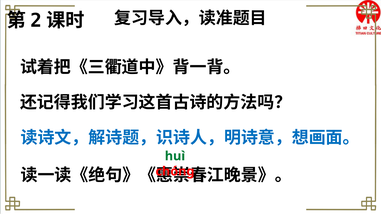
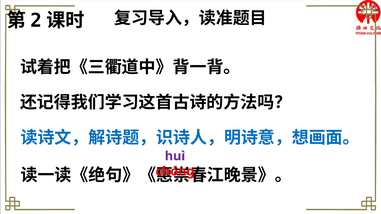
huì colour: green -> purple
